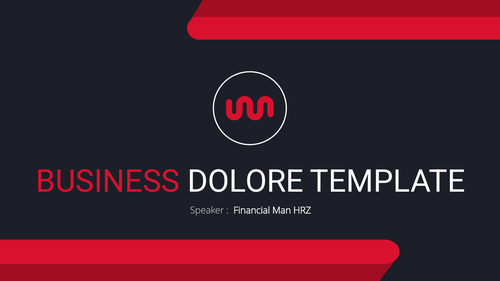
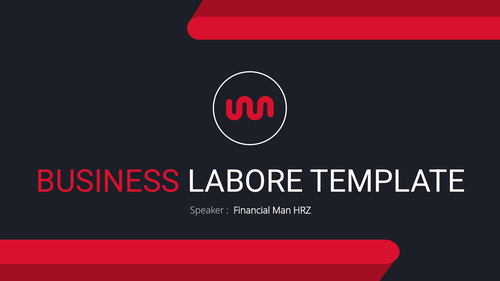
DOLORE: DOLORE -> LABORE
